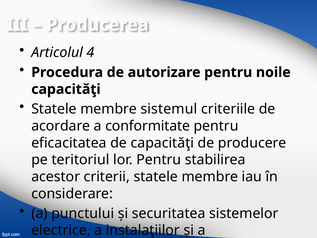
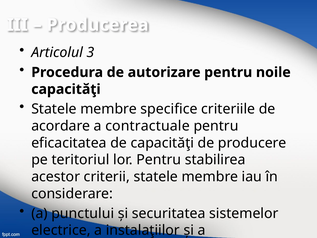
4: 4 -> 3
sistemul: sistemul -> specifice
conformitate: conformitate -> contractuale
